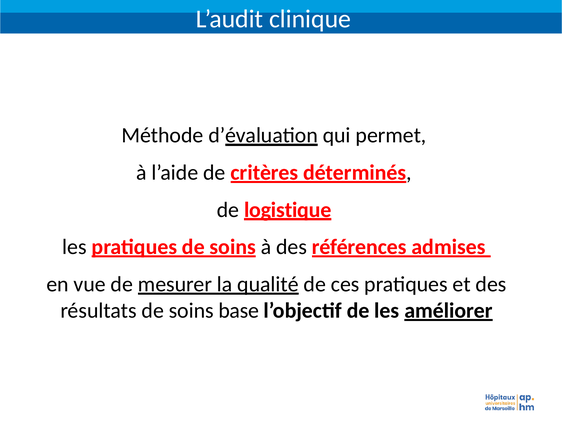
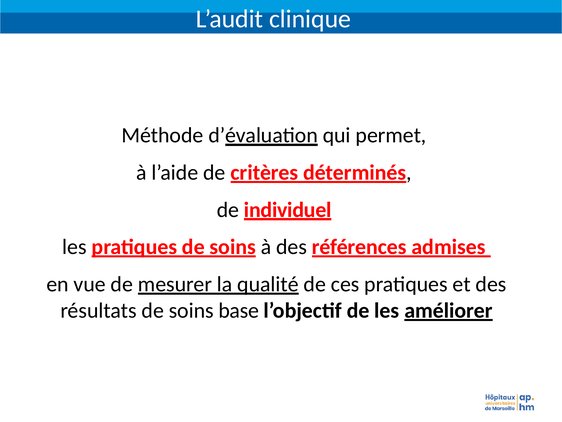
logistique: logistique -> individuel
